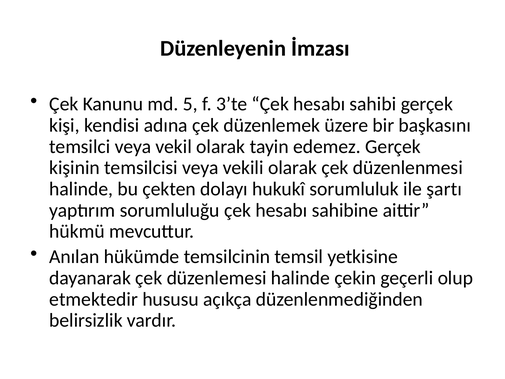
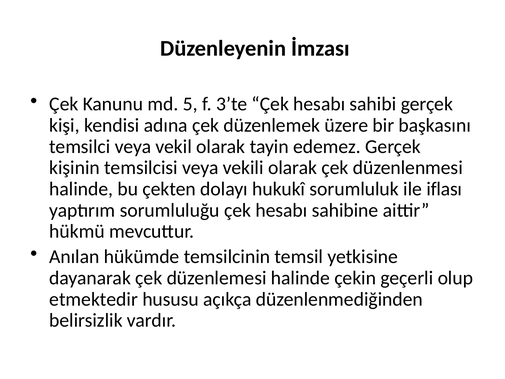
şartı: şartı -> iflası
